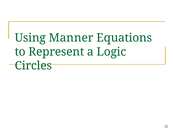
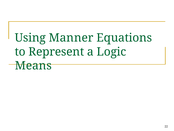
Circles: Circles -> Means
